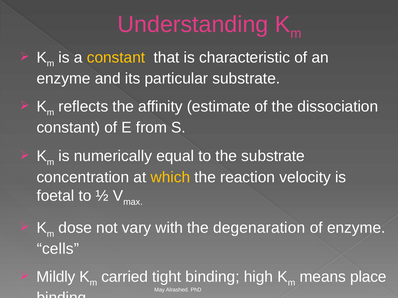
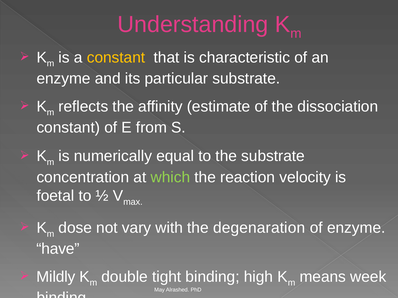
which colour: yellow -> light green
cells: cells -> have
carried: carried -> double
place: place -> week
